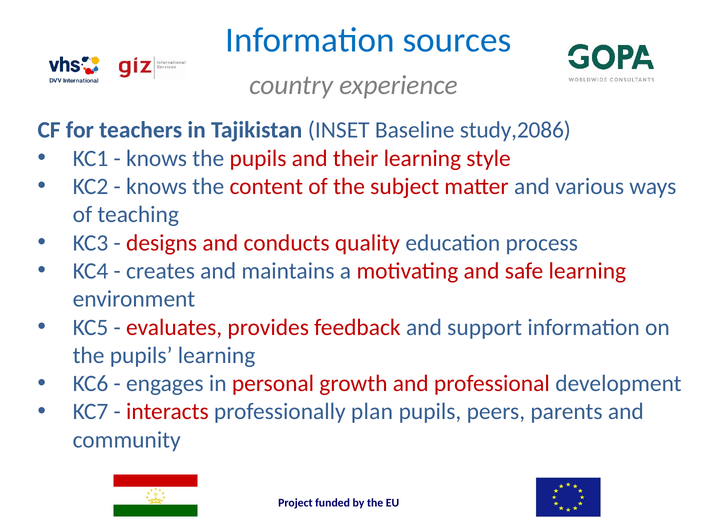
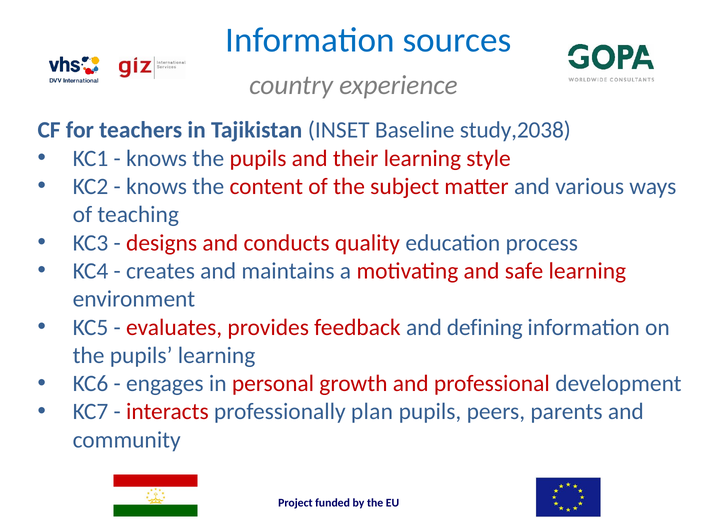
study,2086: study,2086 -> study,2038
support: support -> defining
